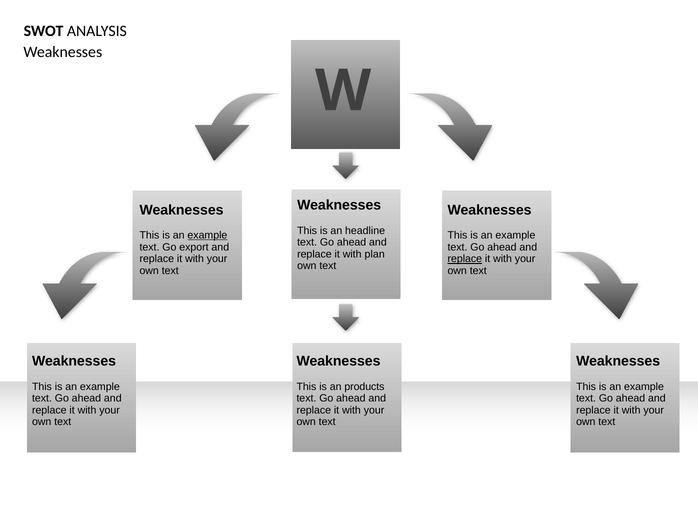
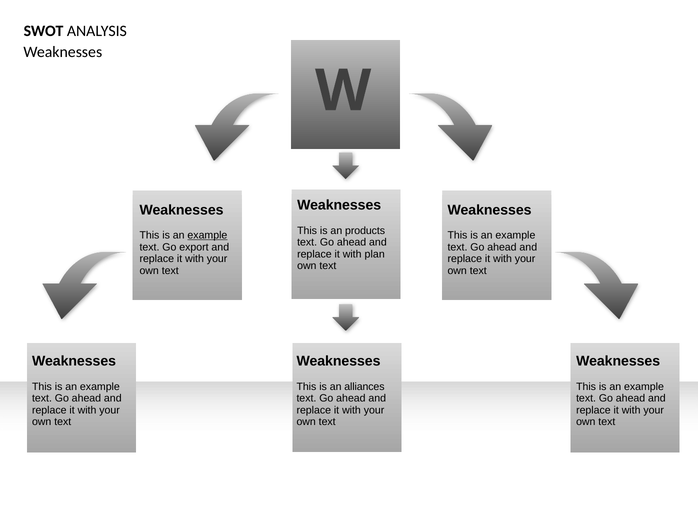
headline: headline -> products
replace at (465, 259) underline: present -> none
products: products -> alliances
